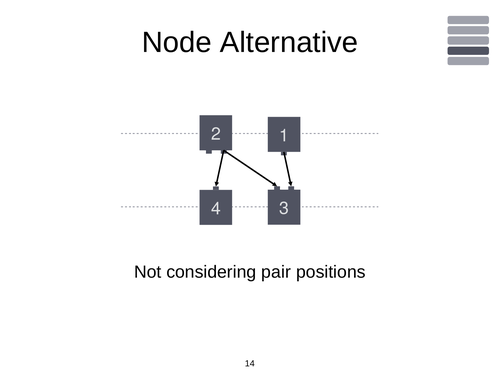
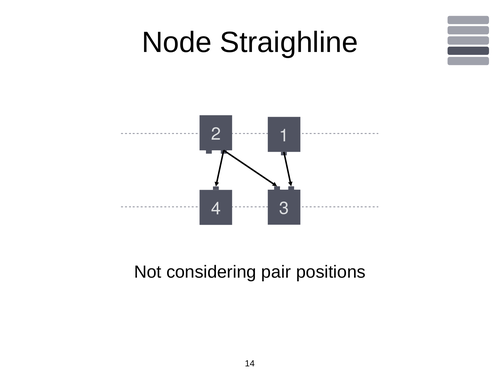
Alternative: Alternative -> Straighline
